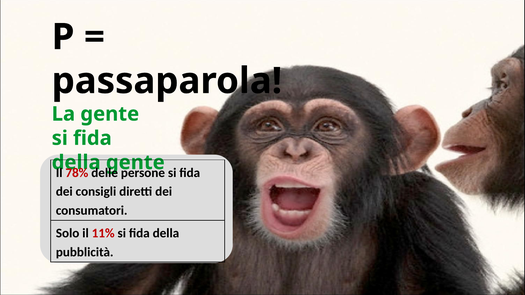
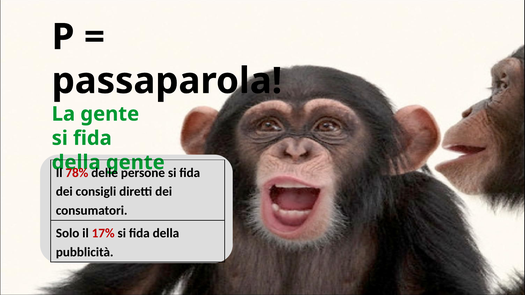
11%: 11% -> 17%
